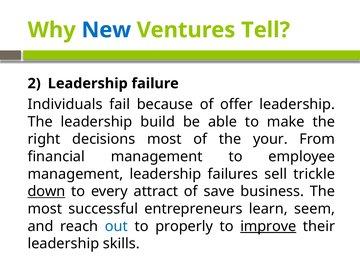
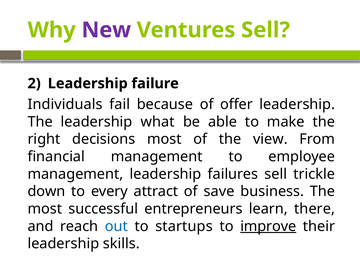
New colour: blue -> purple
Ventures Tell: Tell -> Sell
build: build -> what
your: your -> view
down underline: present -> none
seem: seem -> there
properly: properly -> startups
